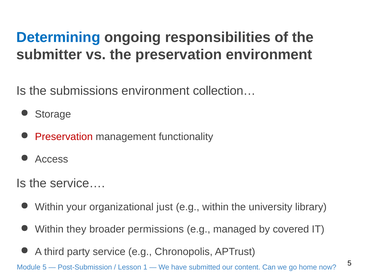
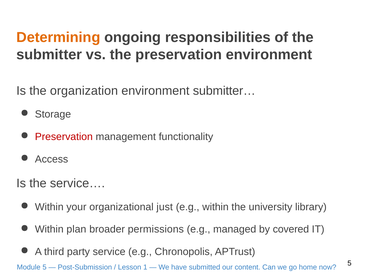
Determining colour: blue -> orange
submissions: submissions -> organization
collection…: collection… -> submitter…
they: they -> plan
